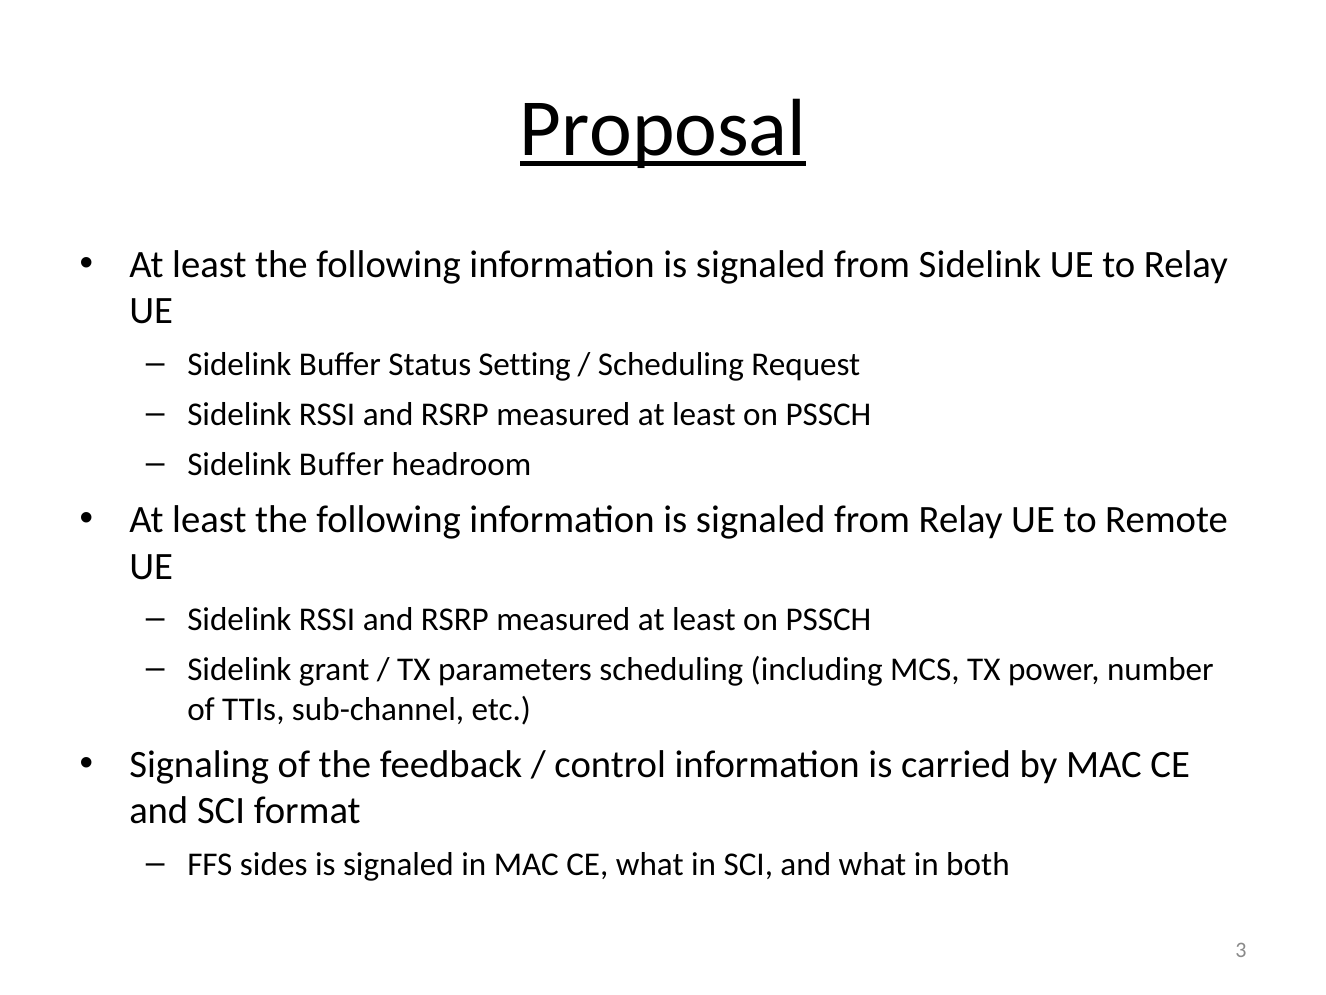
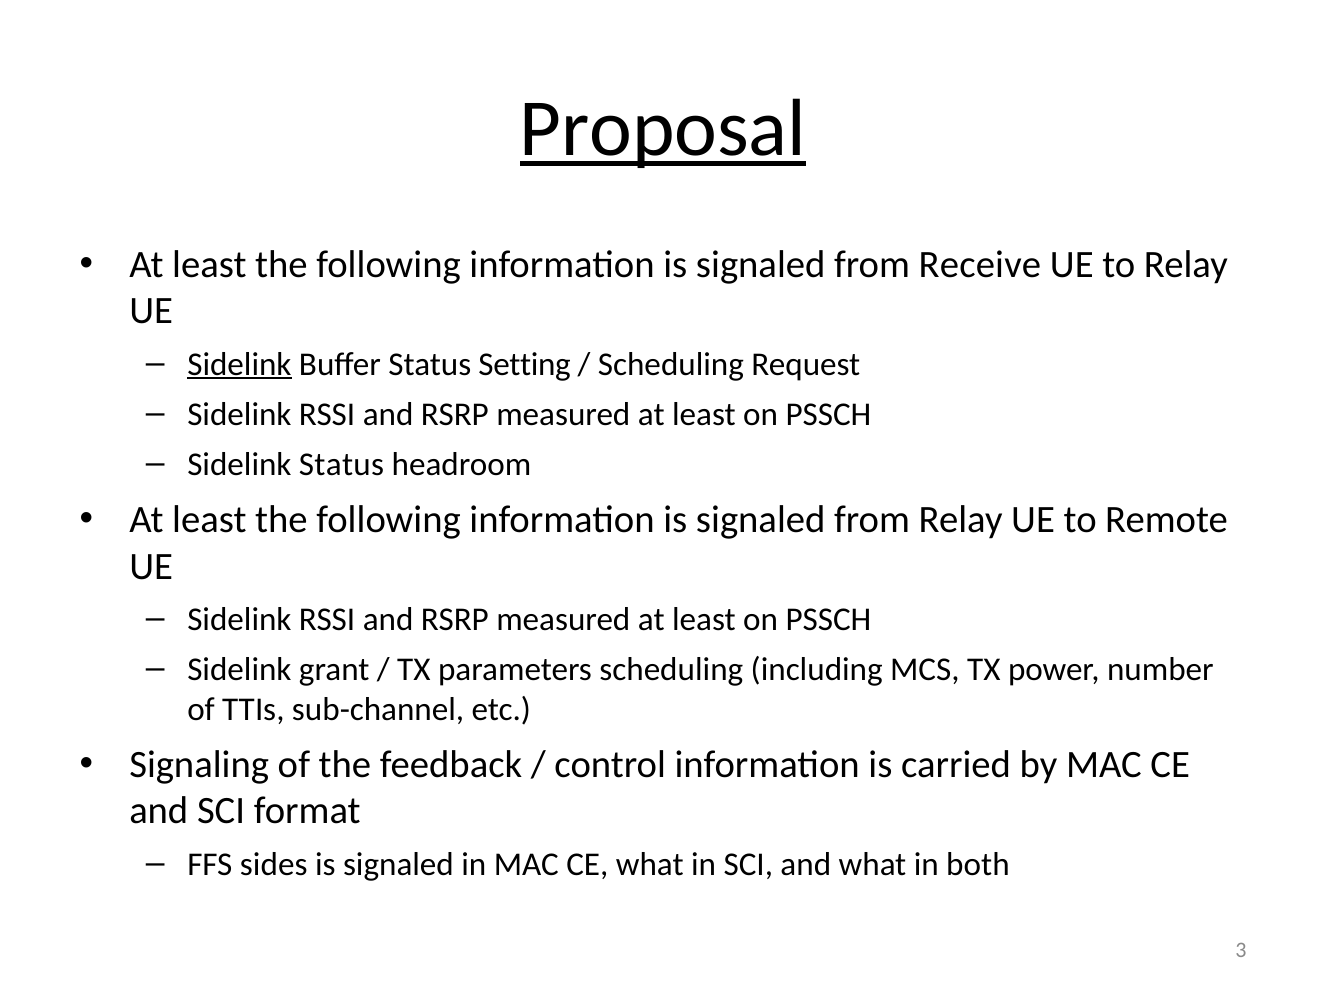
from Sidelink: Sidelink -> Receive
Sidelink at (239, 364) underline: none -> present
Buffer at (342, 464): Buffer -> Status
